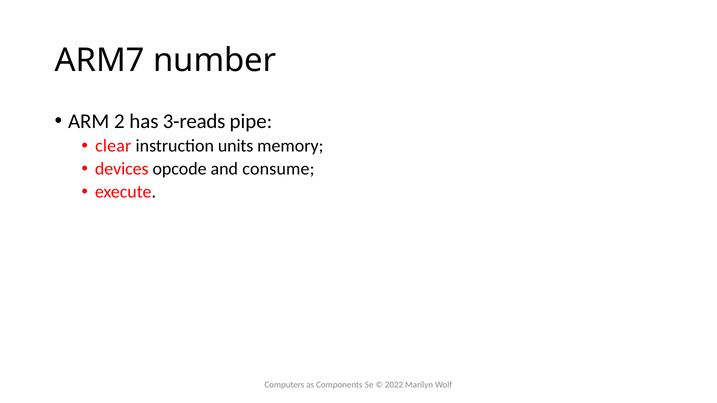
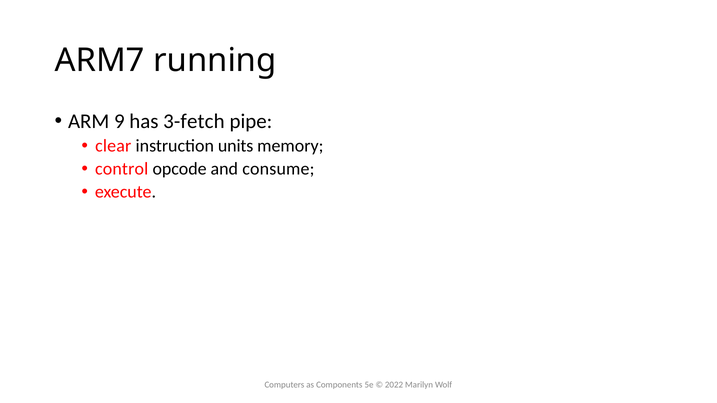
number: number -> running
2: 2 -> 9
3-reads: 3-reads -> 3-fetch
devices: devices -> control
